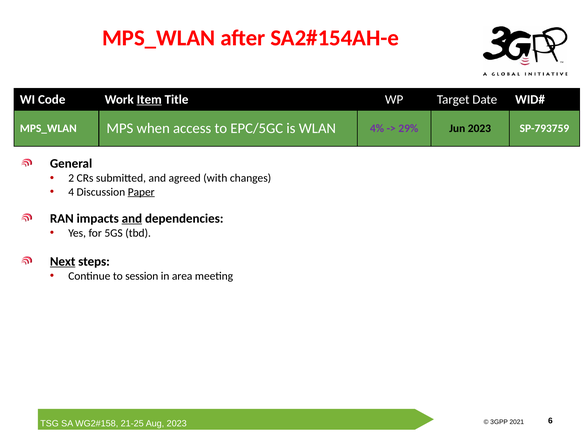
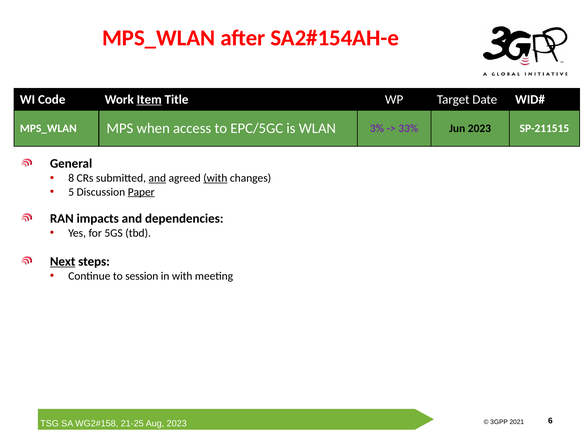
4%: 4% -> 3%
29%: 29% -> 33%
SP-793759: SP-793759 -> SP-211515
2: 2 -> 8
and at (157, 178) underline: none -> present
with at (215, 178) underline: none -> present
4: 4 -> 5
and at (132, 219) underline: present -> none
in area: area -> with
